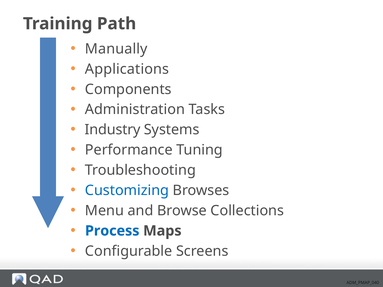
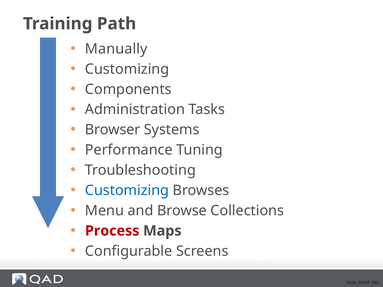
Applications at (127, 69): Applications -> Customizing
Industry: Industry -> Browser
Process colour: blue -> red
